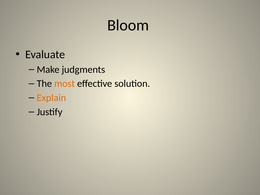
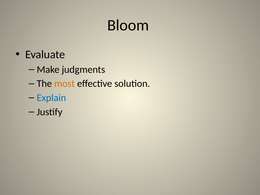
Explain colour: orange -> blue
